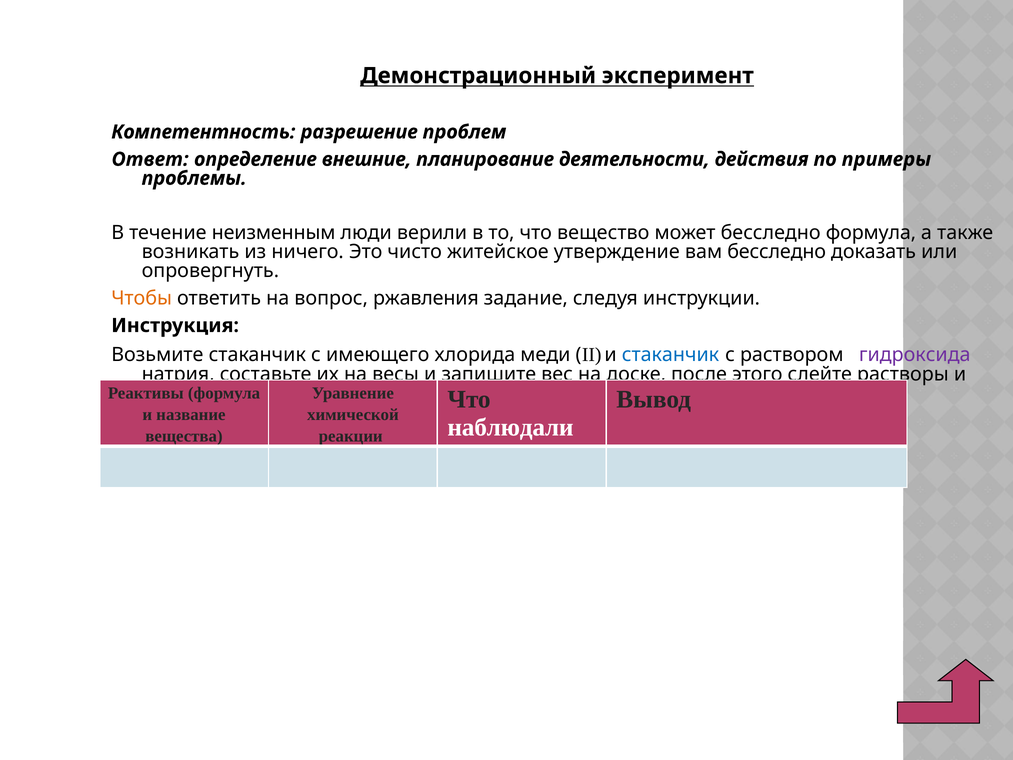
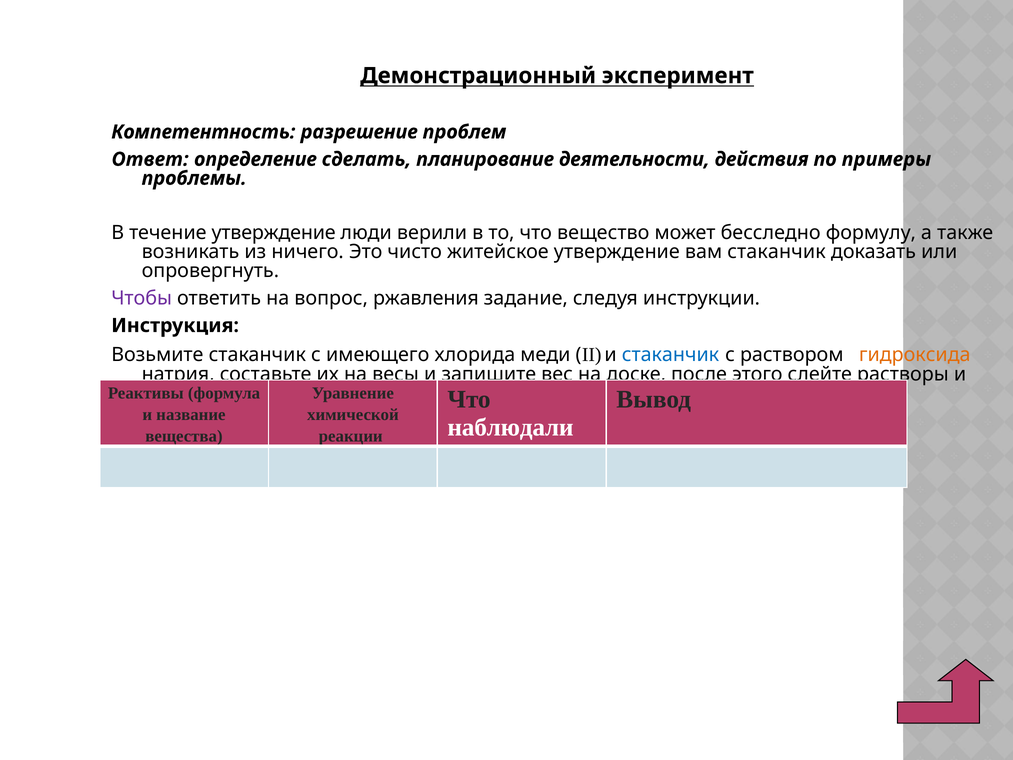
внешние: внешние -> сделать
течение неизменным: неизменным -> утверждение
бесследно формула: формула -> формулу
вам бесследно: бесследно -> стаканчик
Чтобы colour: orange -> purple
гидроксида colour: purple -> orange
